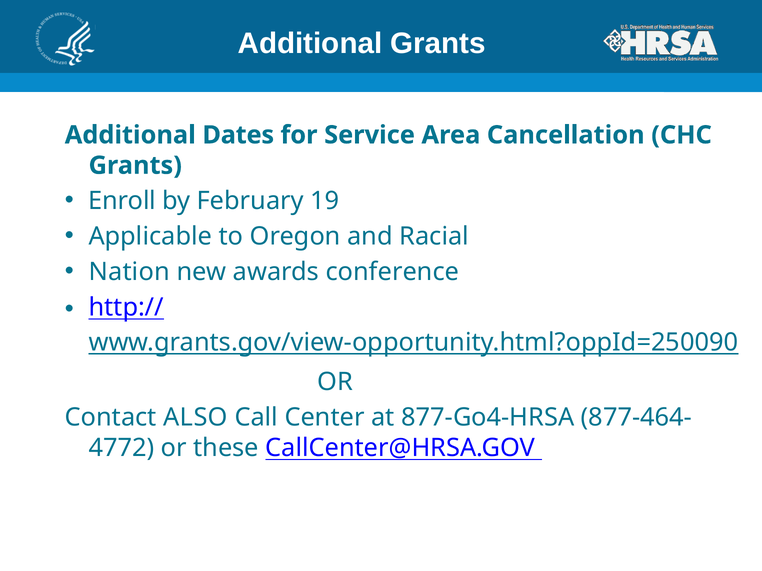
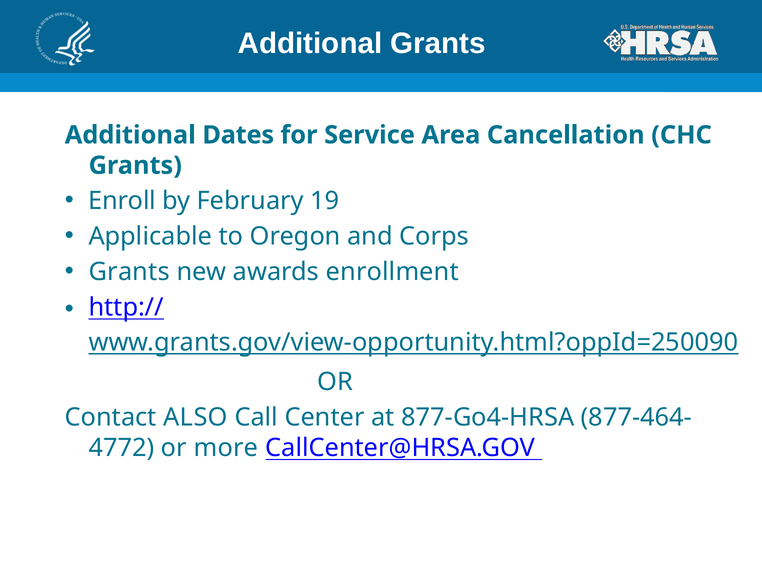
Racial: Racial -> Corps
Nation at (129, 272): Nation -> Grants
conference: conference -> enrollment
these: these -> more
